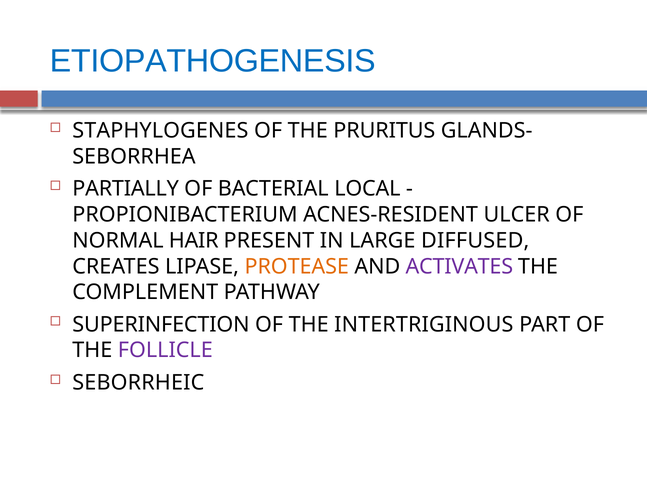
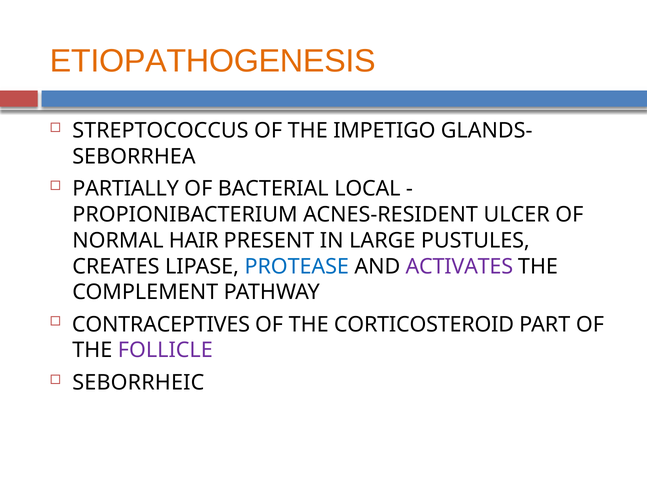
ETIOPATHOGENESIS colour: blue -> orange
STAPHYLOGENES: STAPHYLOGENES -> STREPTOCOCCUS
PRURITUS: PRURITUS -> IMPETIGO
DIFFUSED: DIFFUSED -> PUSTULES
PROTEASE colour: orange -> blue
SUPERINFECTION: SUPERINFECTION -> CONTRACEPTIVES
INTERTRIGINOUS: INTERTRIGINOUS -> CORTICOSTEROID
